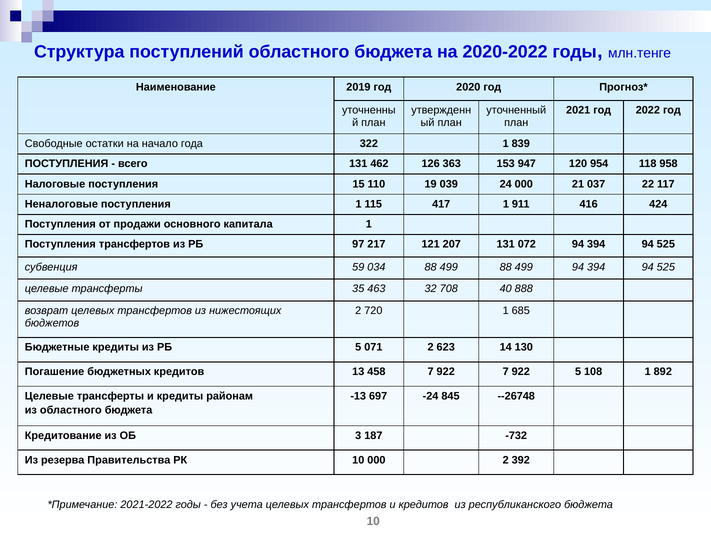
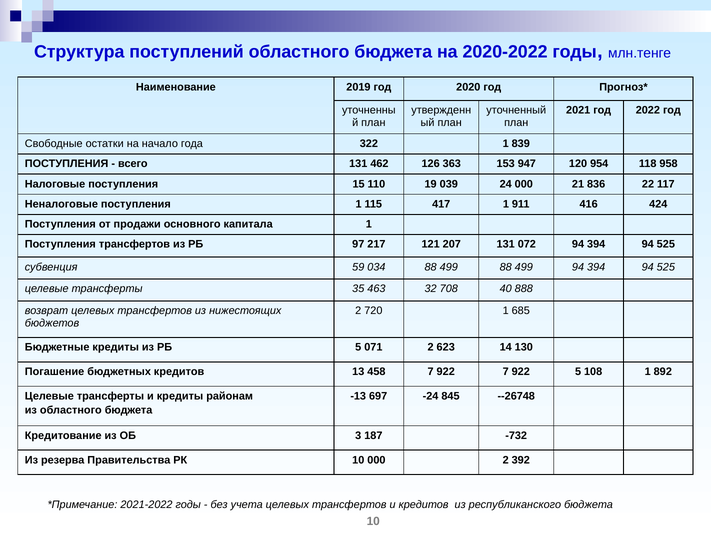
037: 037 -> 836
